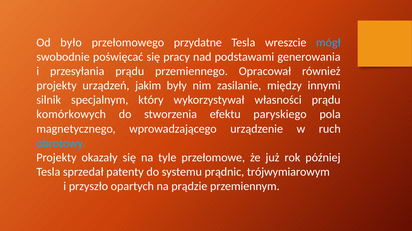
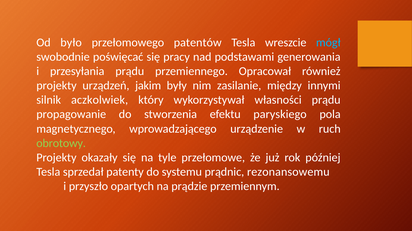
przydatne: przydatne -> patentów
specjalnym: specjalnym -> aczkolwiek
komórkowych: komórkowych -> propagowanie
obrotowy colour: light blue -> light green
trójwymiarowym: trójwymiarowym -> rezonansowemu
